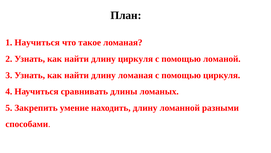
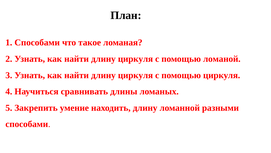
1 Научиться: Научиться -> Способами
ломаная at (135, 75): ломаная -> циркуля
